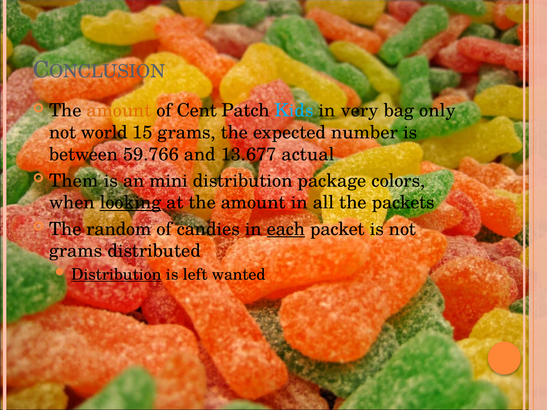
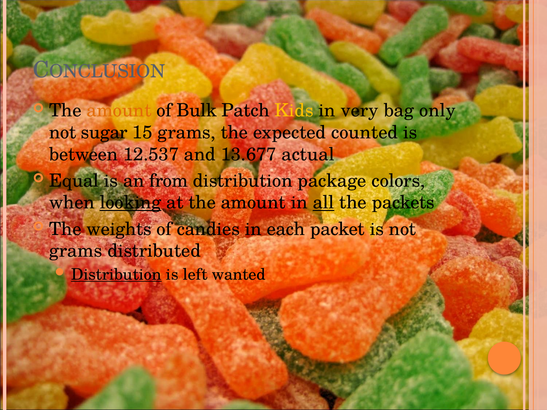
Cent: Cent -> Bulk
Kids colour: light blue -> yellow
world: world -> sugar
number: number -> counted
59.766: 59.766 -> 12.537
Them: Them -> Equal
mini: mini -> from
all underline: none -> present
random: random -> weights
each underline: present -> none
